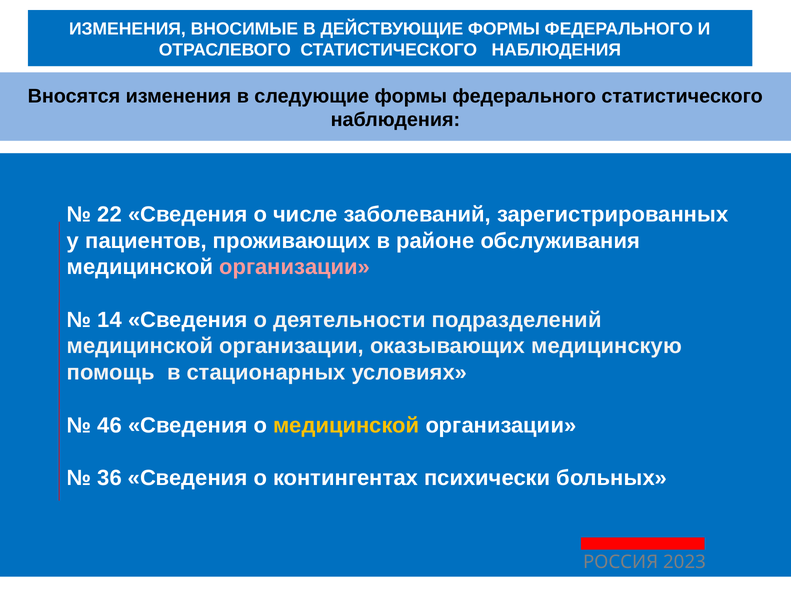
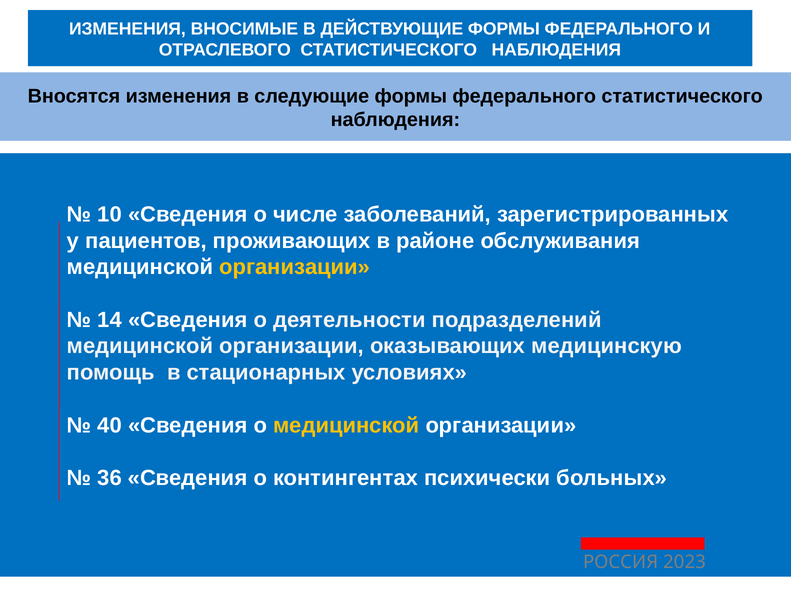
22: 22 -> 10
организации at (295, 267) colour: pink -> yellow
46: 46 -> 40
